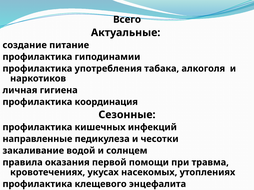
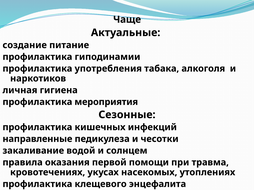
Всего: Всего -> Чаще
координация: координация -> мероприятия
